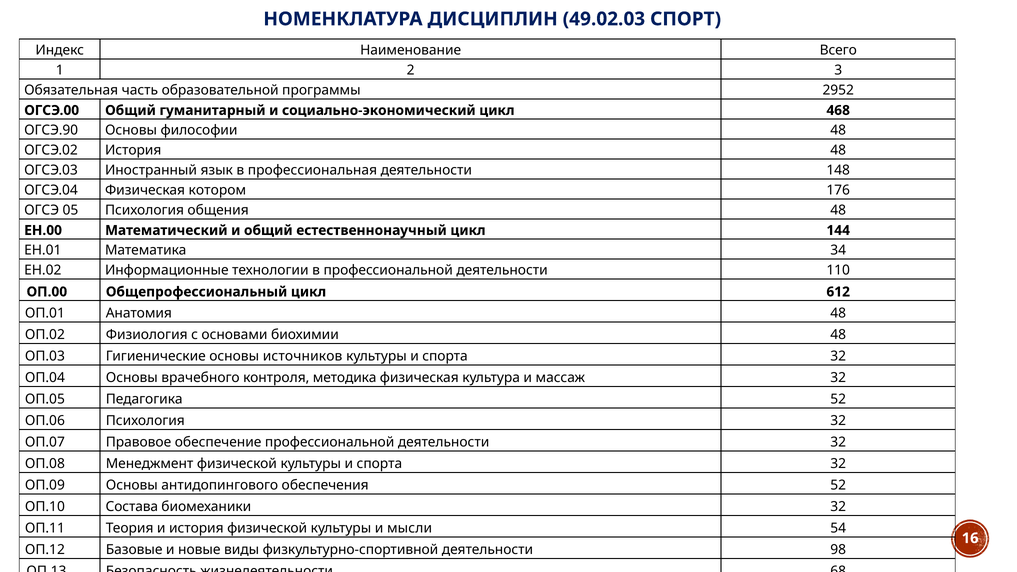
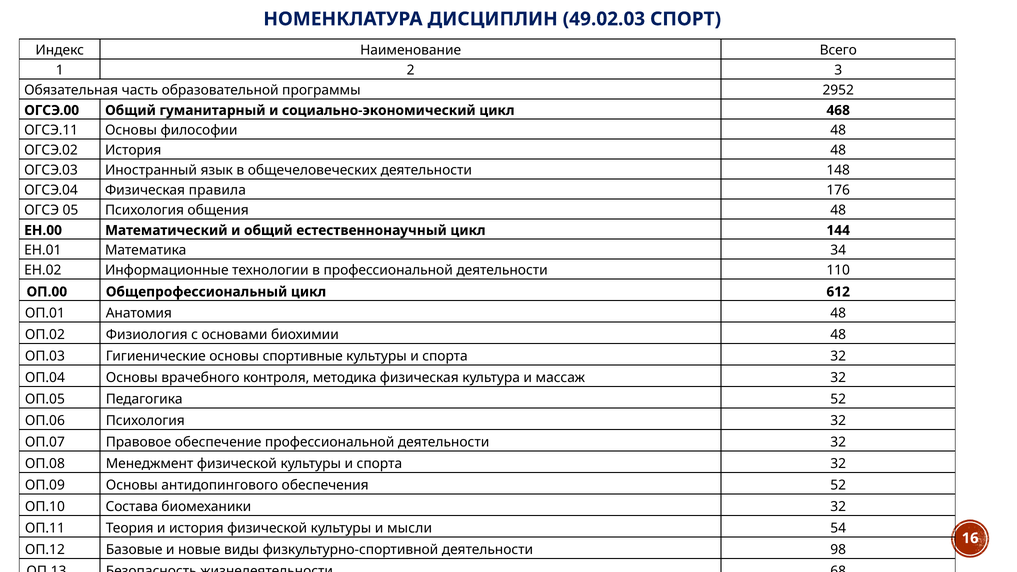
ОГСЭ.90: ОГСЭ.90 -> ОГСЭ.11
профессиональная: профессиональная -> общечеловеческих
котором: котором -> правила
источников: источников -> спортивные
